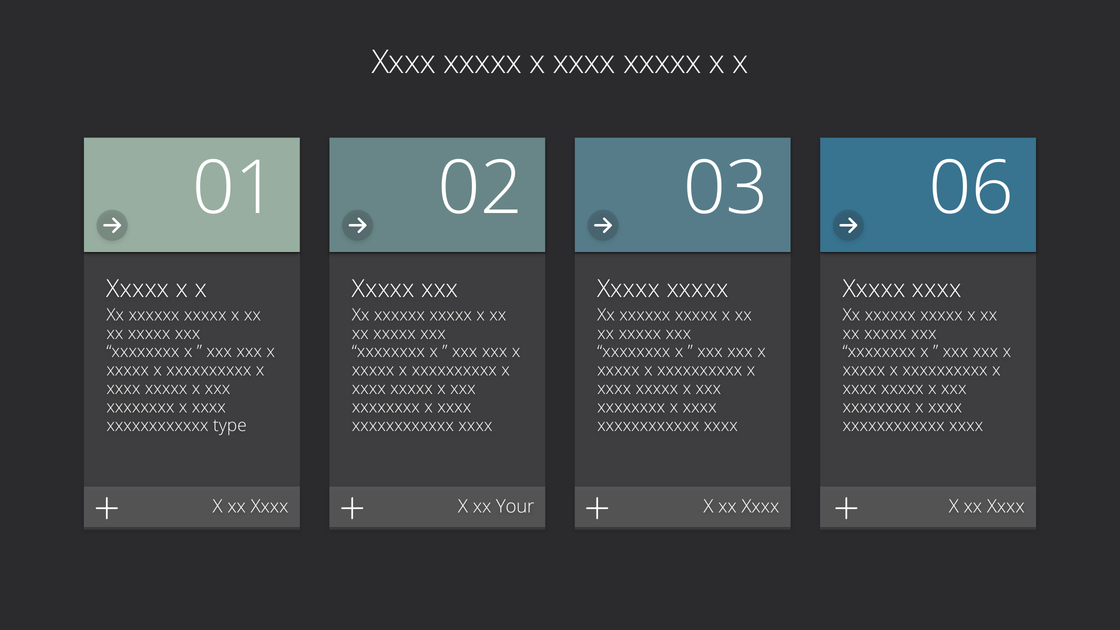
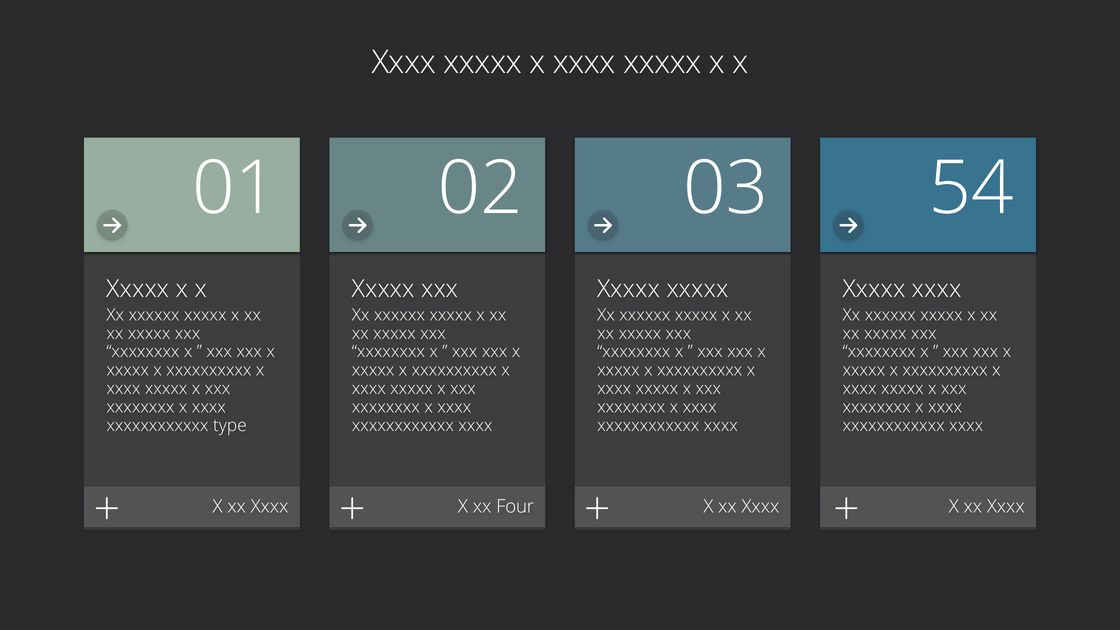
06: 06 -> 54
Your: Your -> Four
